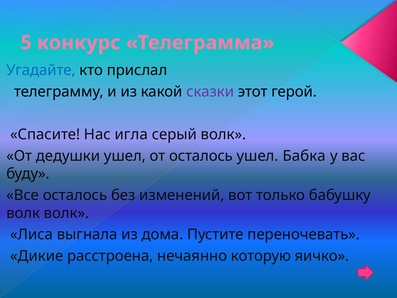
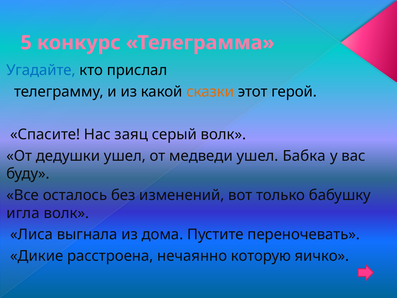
сказки colour: purple -> orange
игла: игла -> заяц
от осталось: осталось -> медведи
волк at (23, 213): волк -> игла
